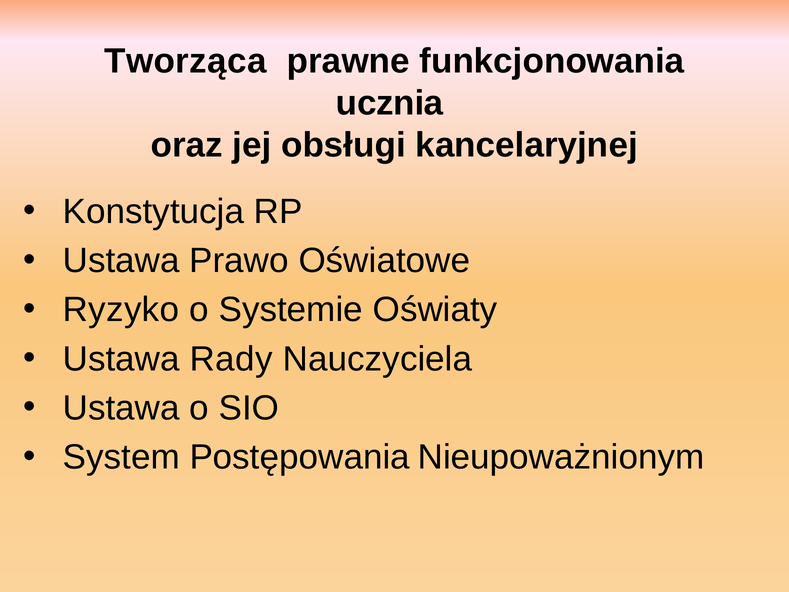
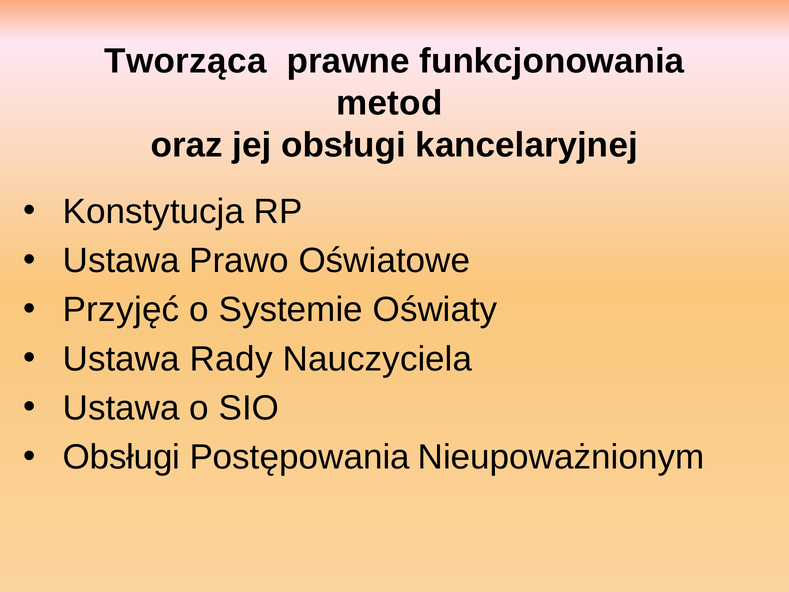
ucznia: ucznia -> metod
Ryzyko: Ryzyko -> Przyjęć
System at (121, 457): System -> Obsługi
